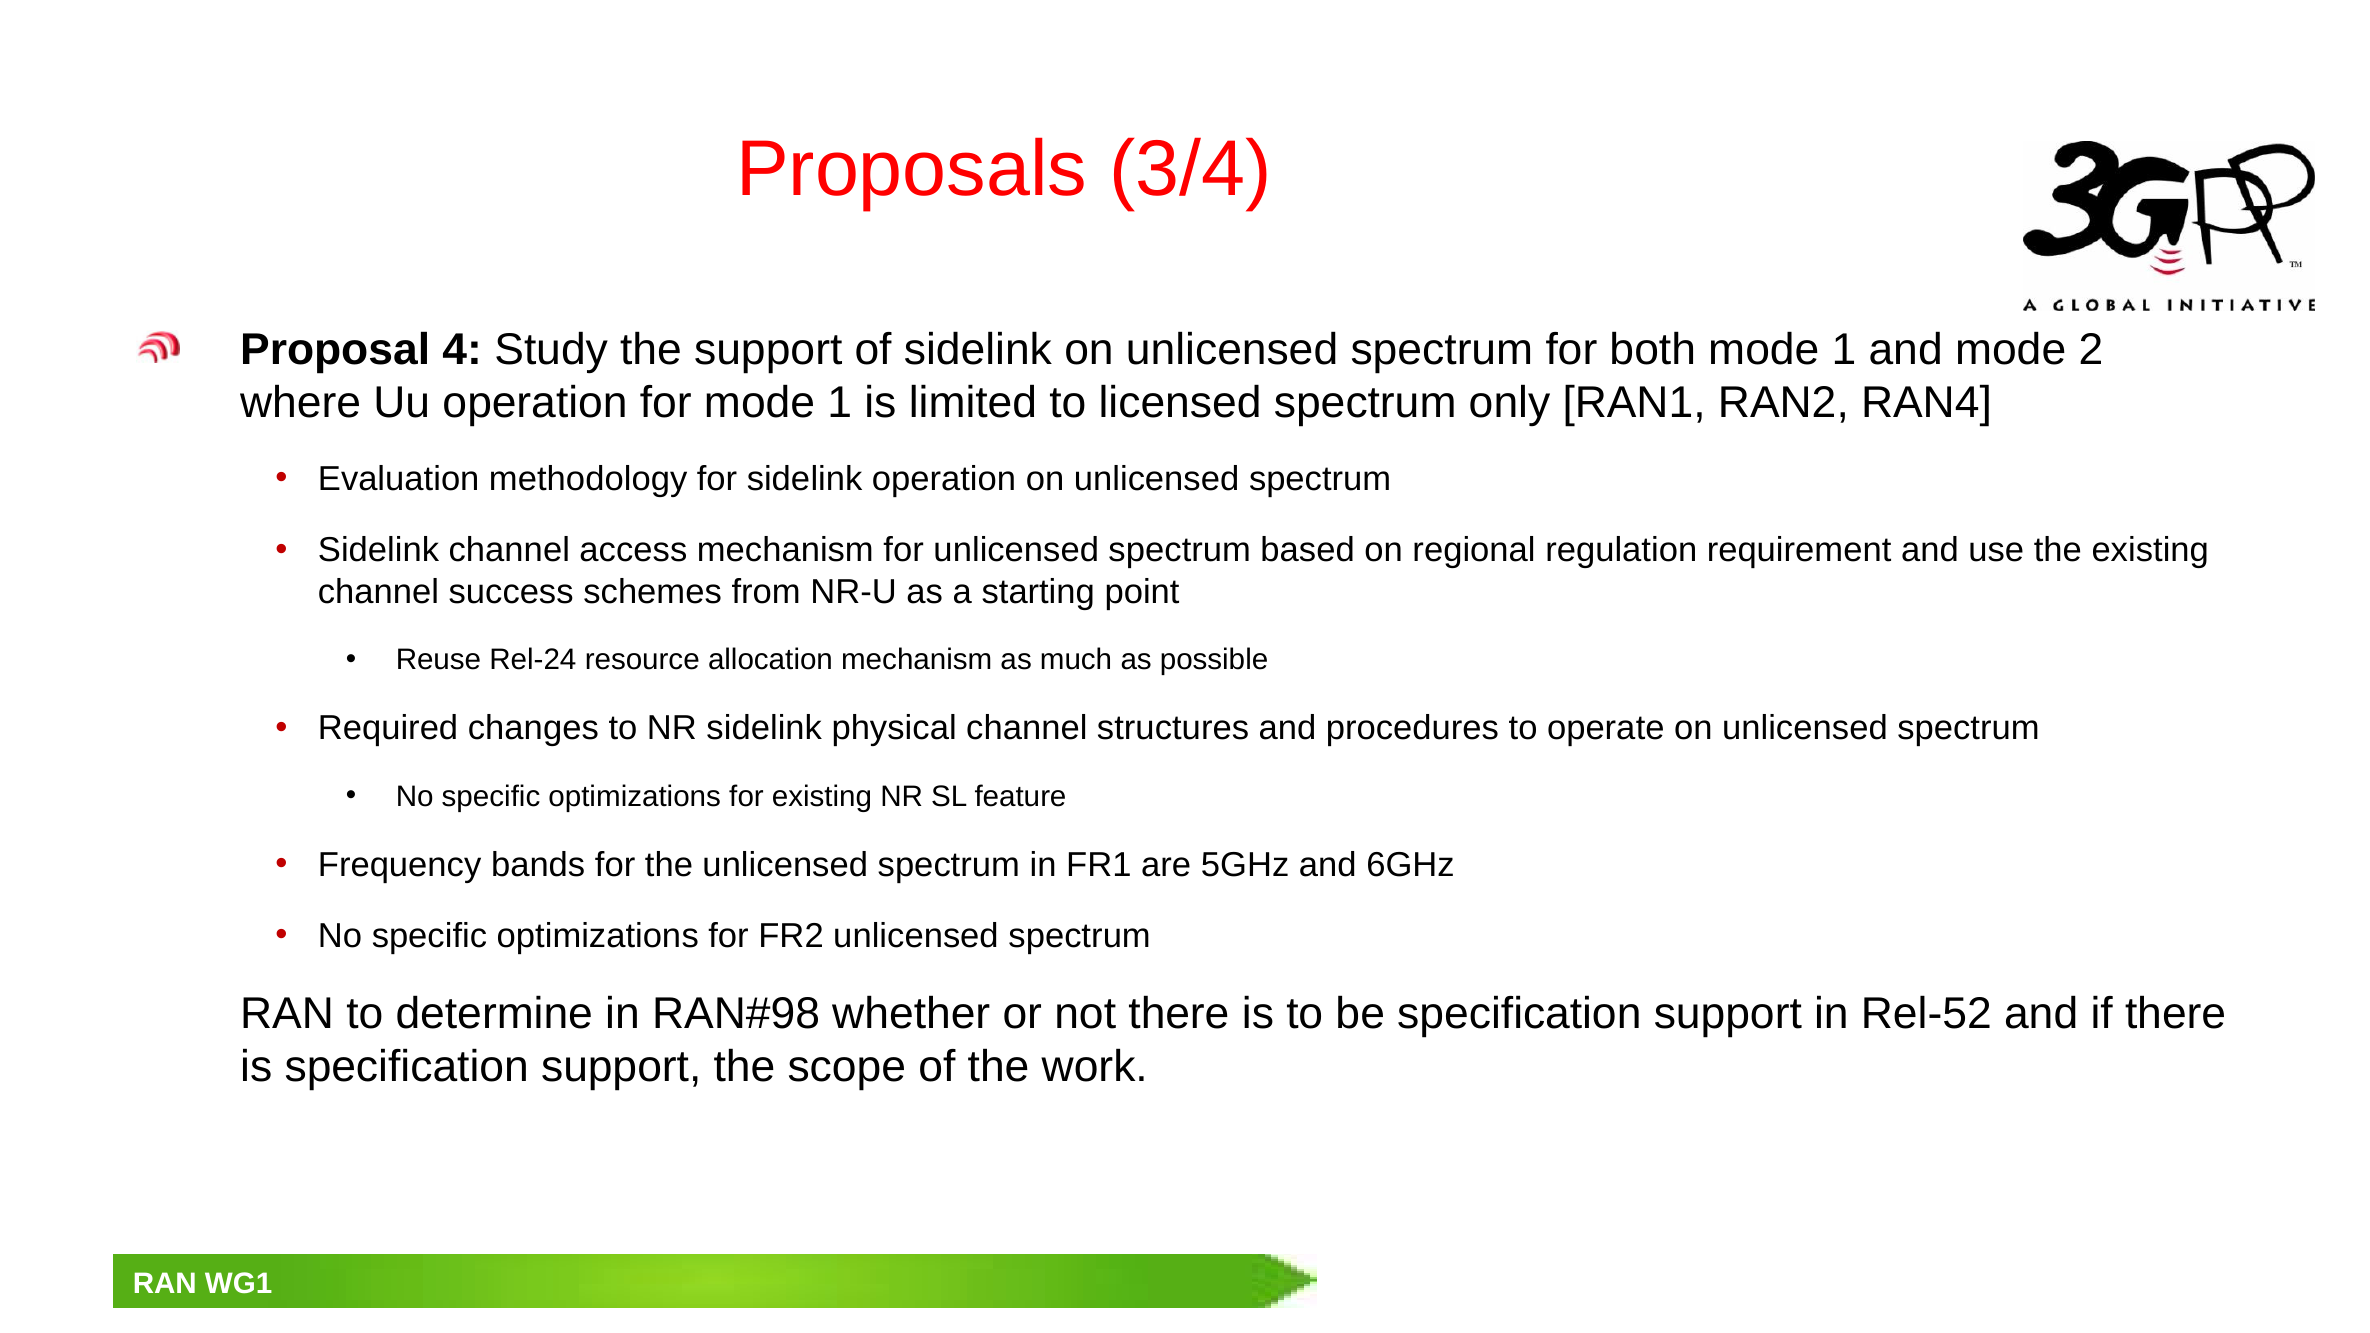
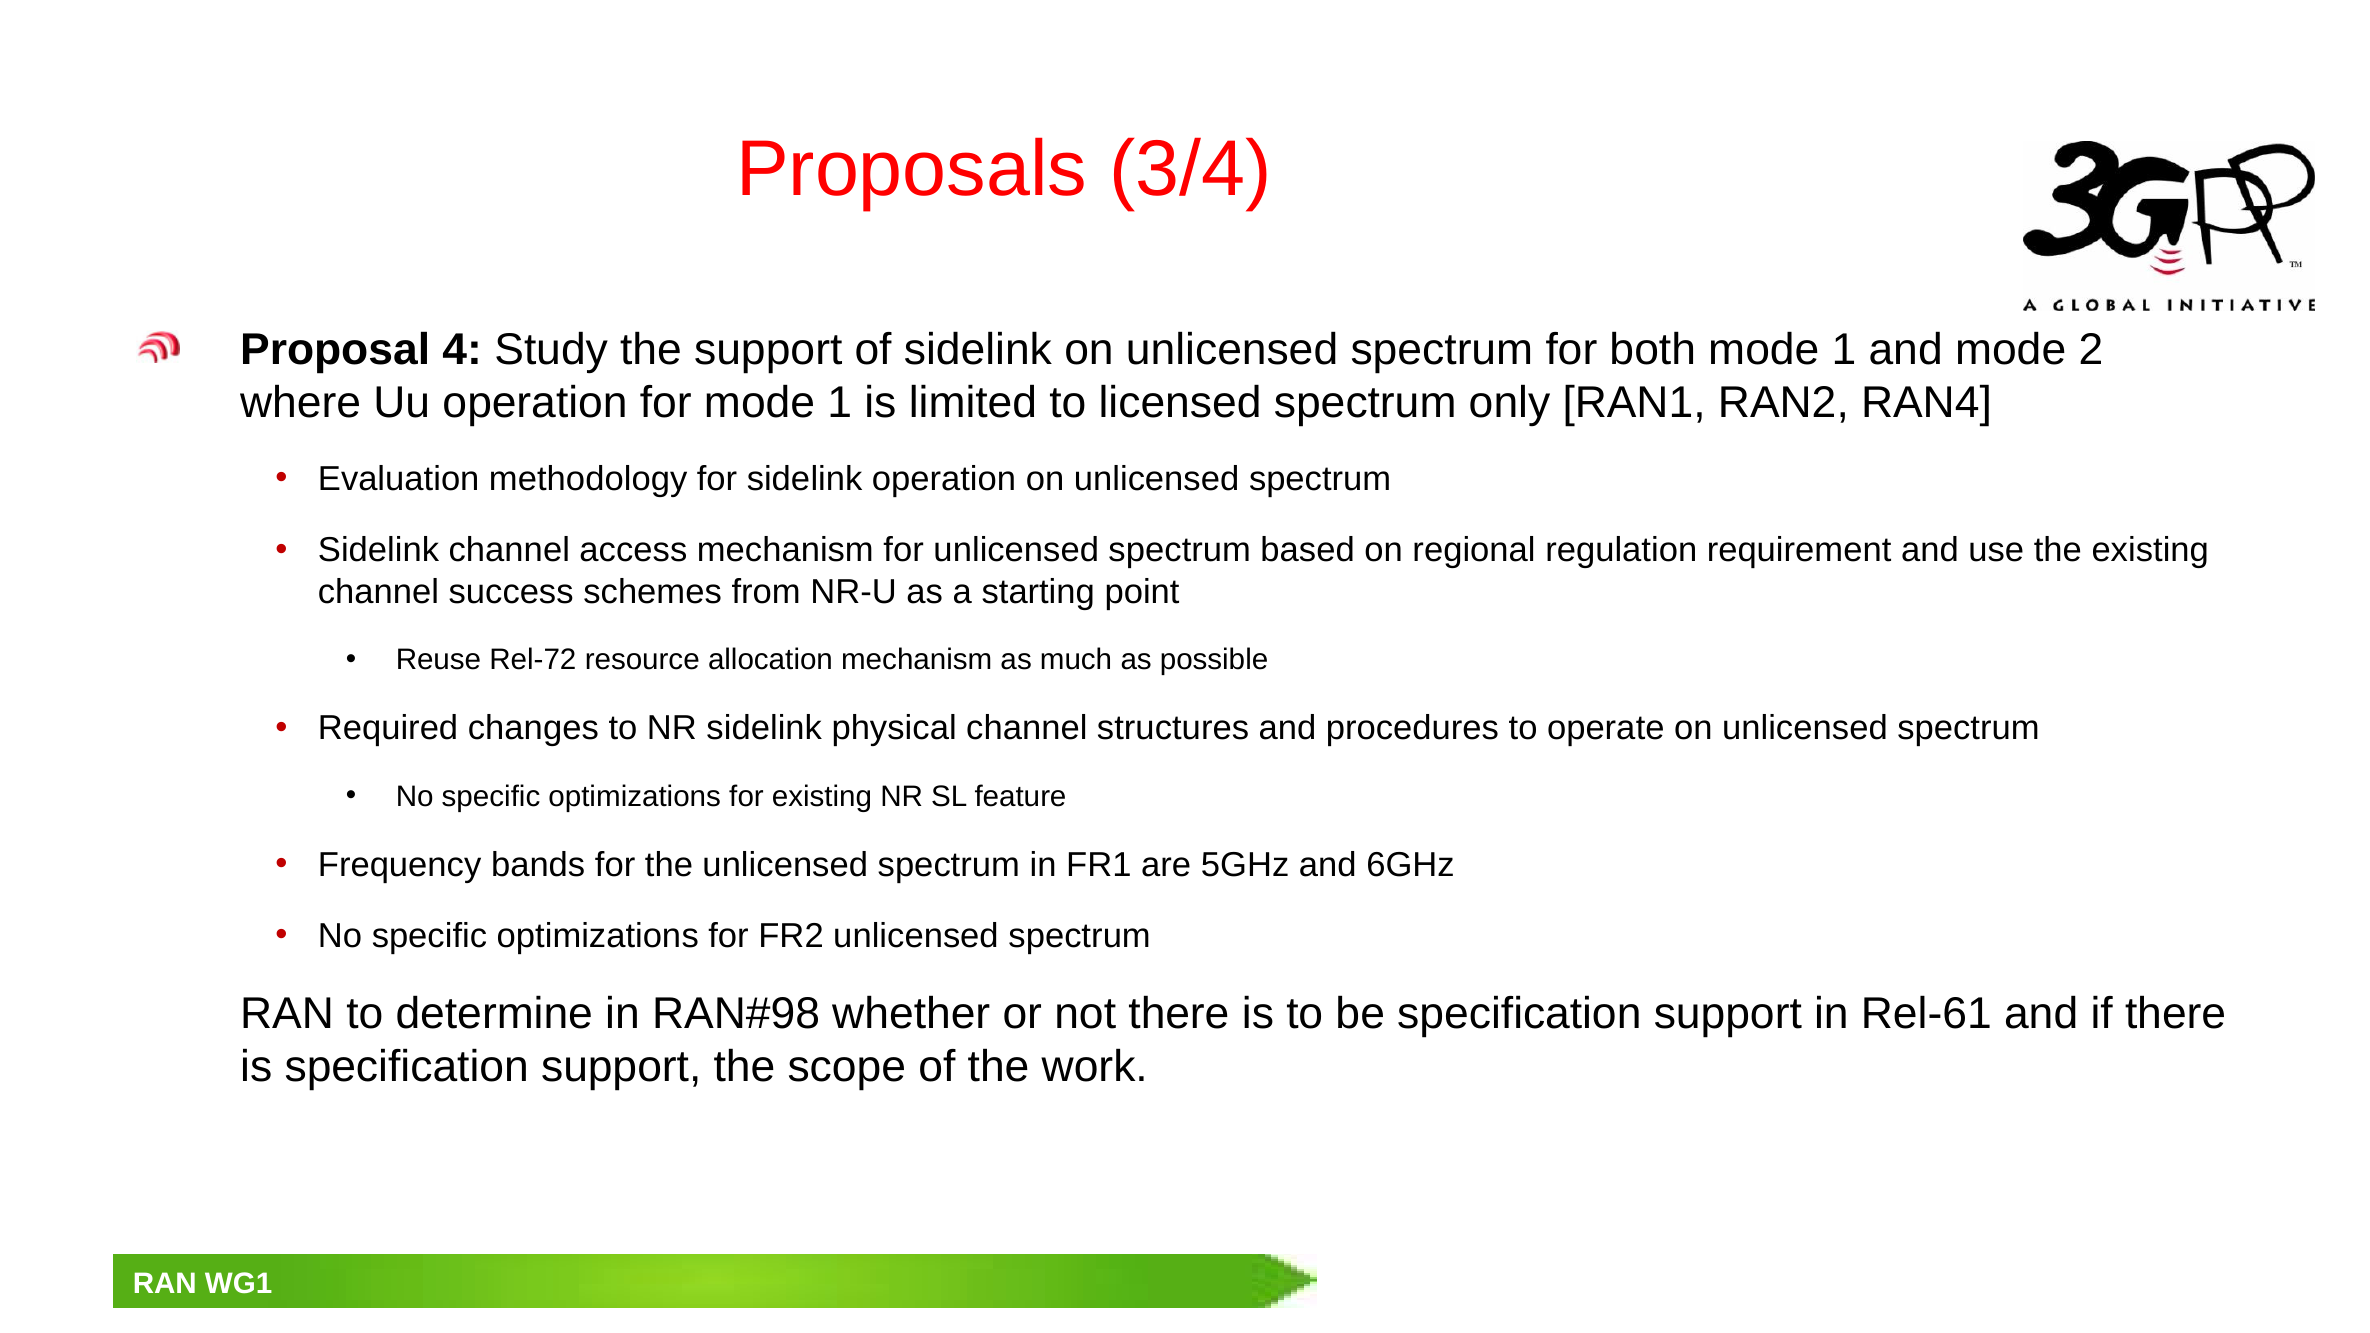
Rel-24: Rel-24 -> Rel-72
Rel-52: Rel-52 -> Rel-61
